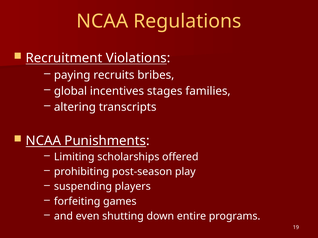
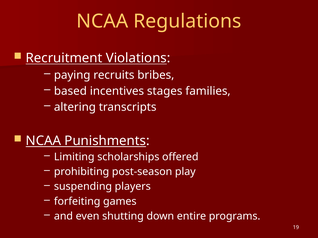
global: global -> based
